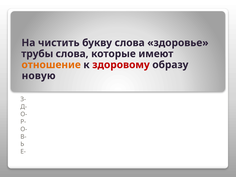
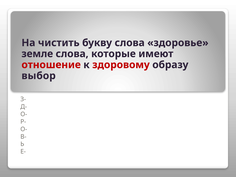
трубы: трубы -> земле
отношение colour: orange -> red
новую: новую -> выбор
